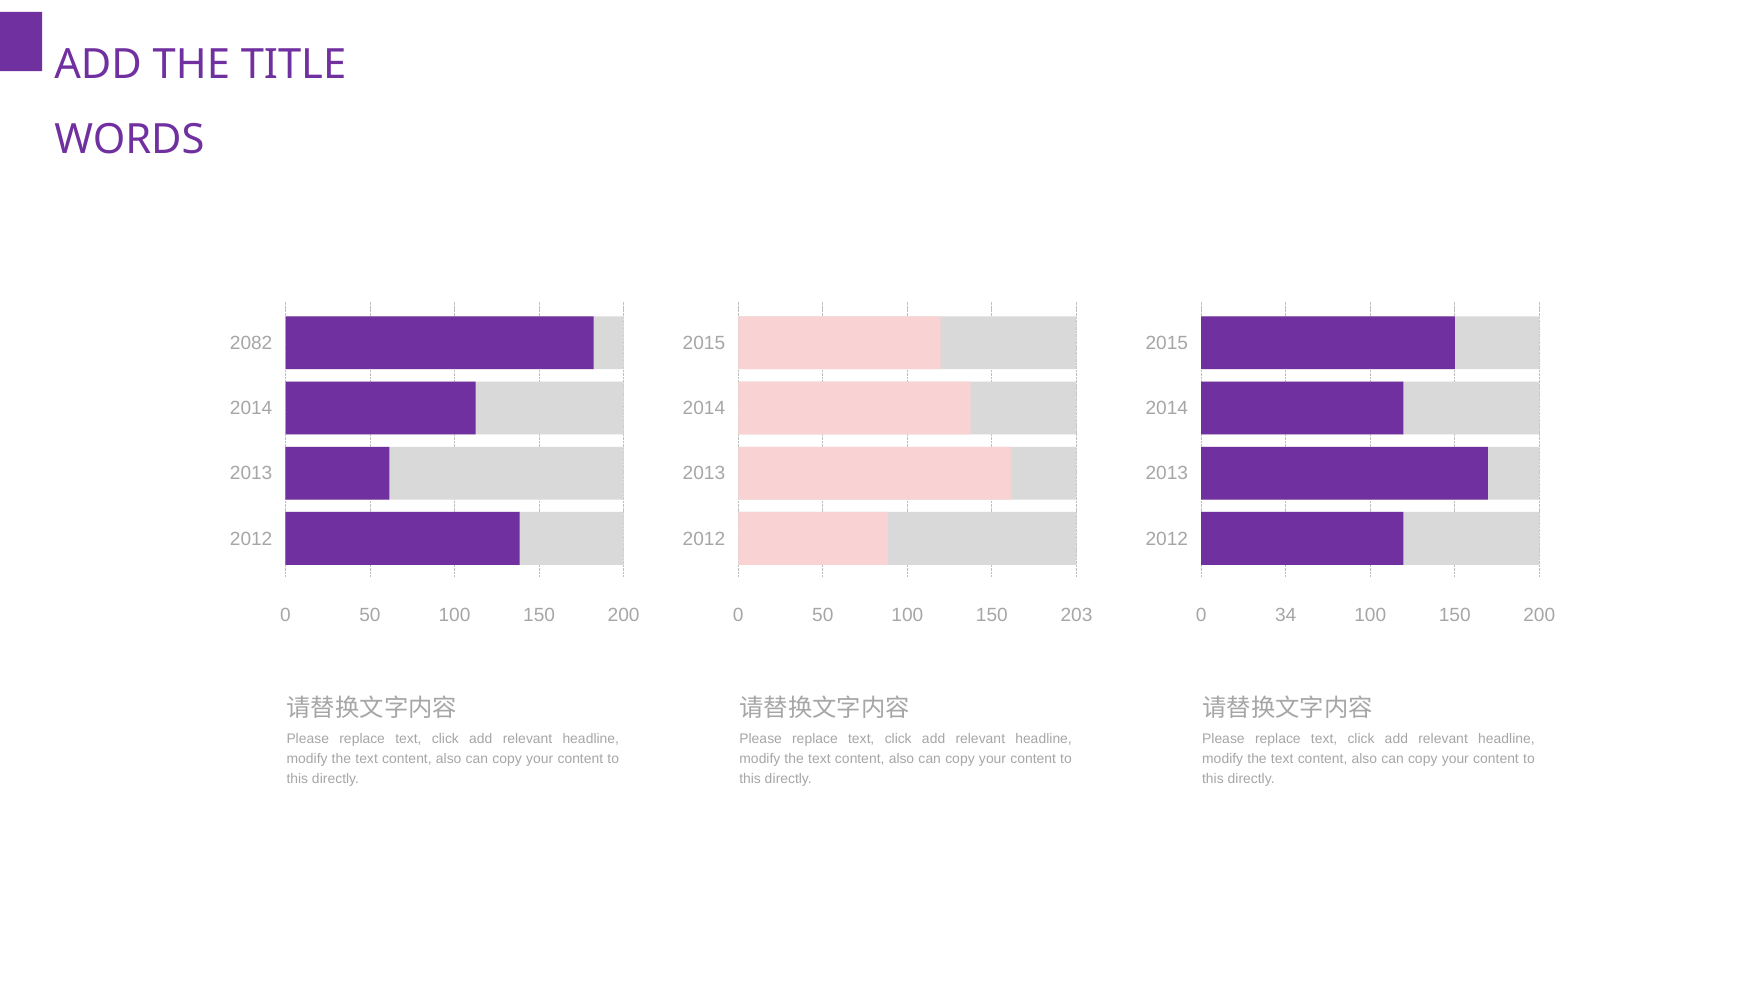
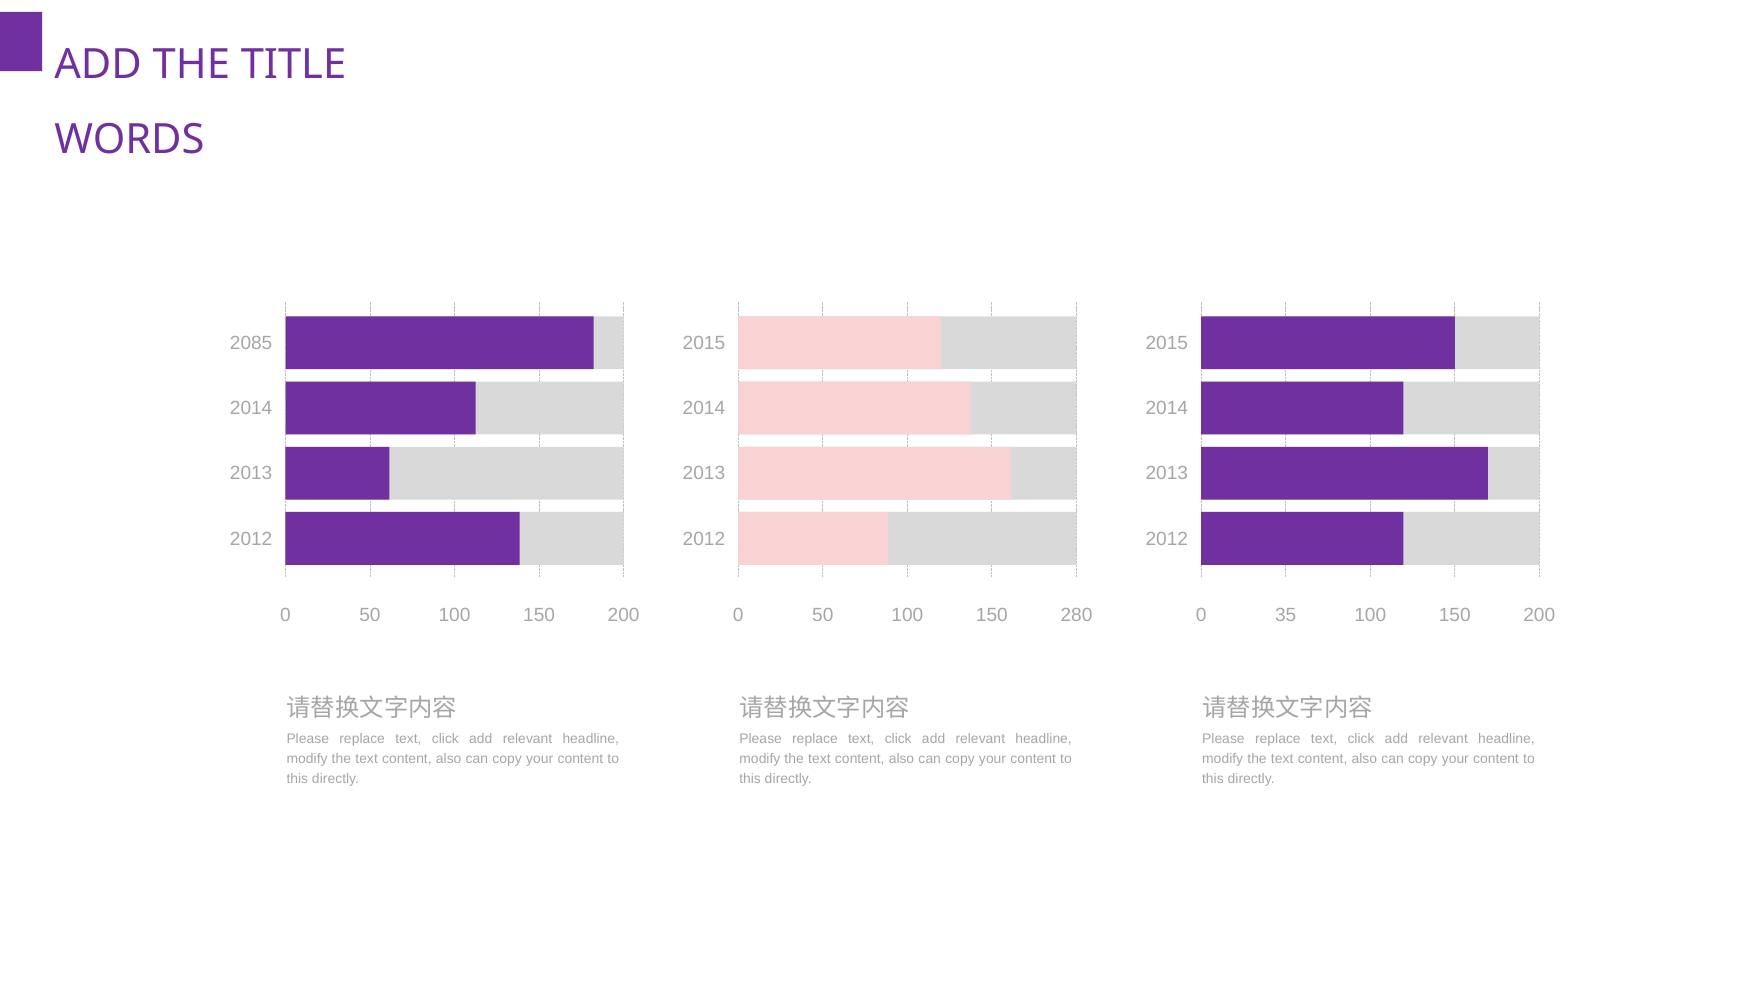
2082: 2082 -> 2085
203: 203 -> 280
34: 34 -> 35
